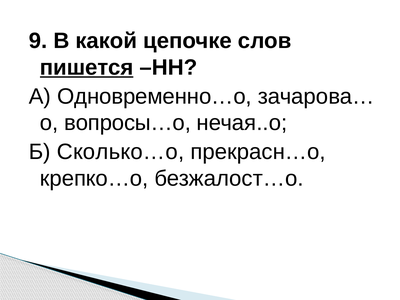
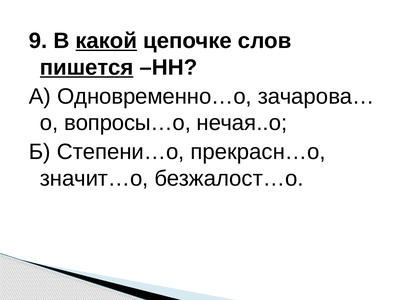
какой underline: none -> present
Сколько…о: Сколько…о -> Степени…о
крепко…о: крепко…о -> значит…о
